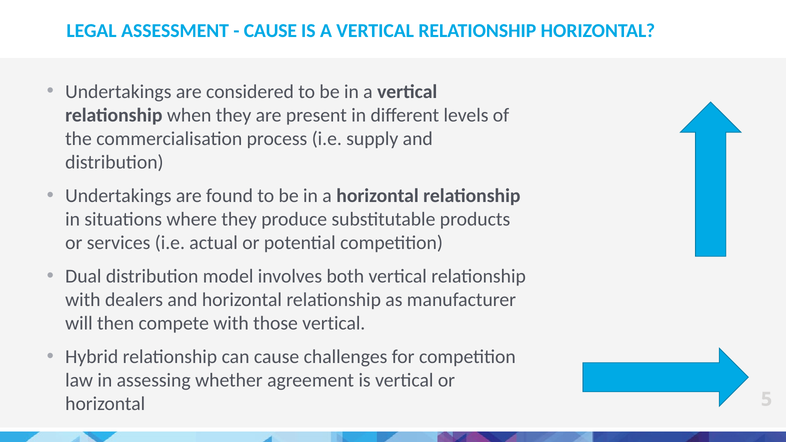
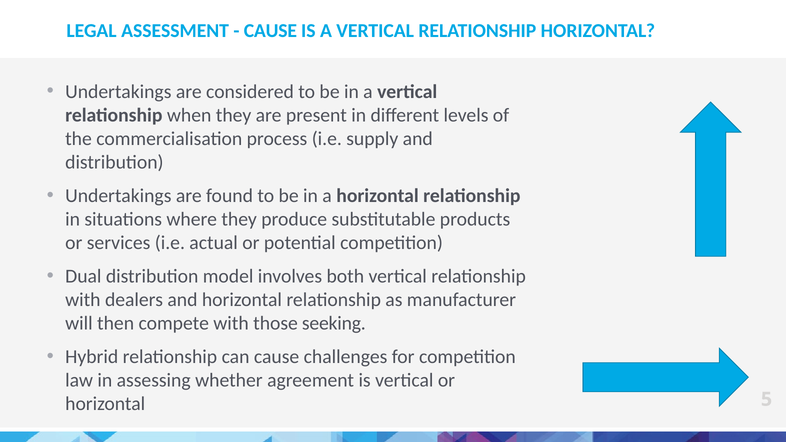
those vertical: vertical -> seeking
